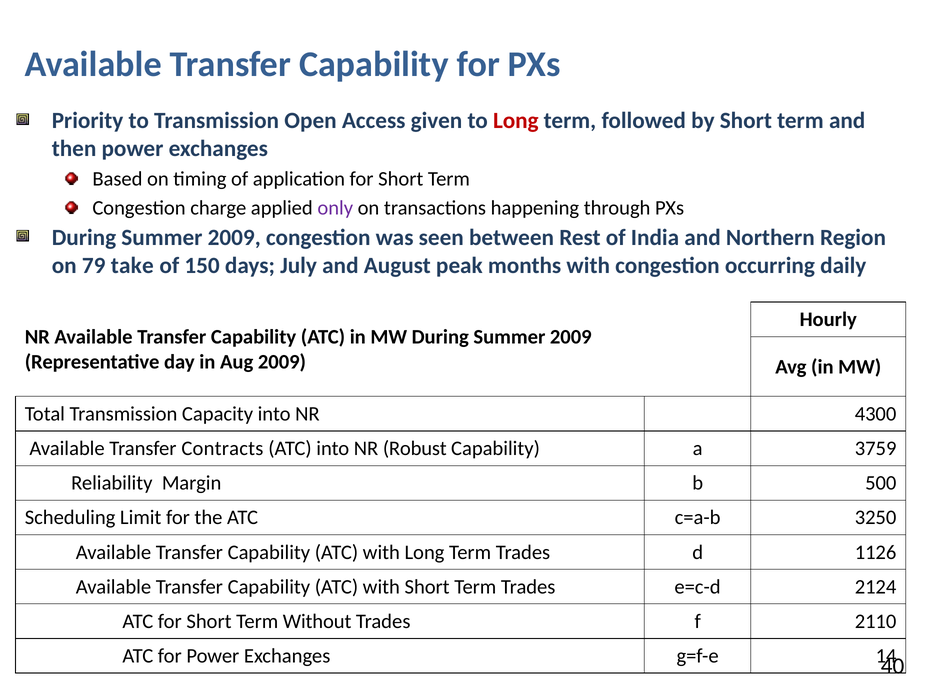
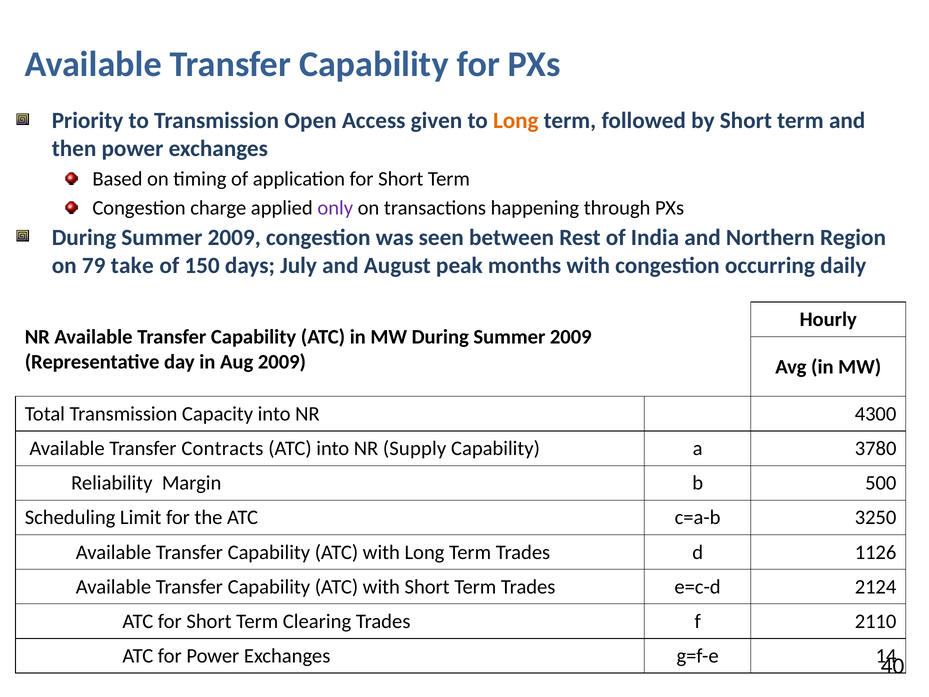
Long at (516, 121) colour: red -> orange
Robust: Robust -> Supply
3759: 3759 -> 3780
Without: Without -> Clearing
